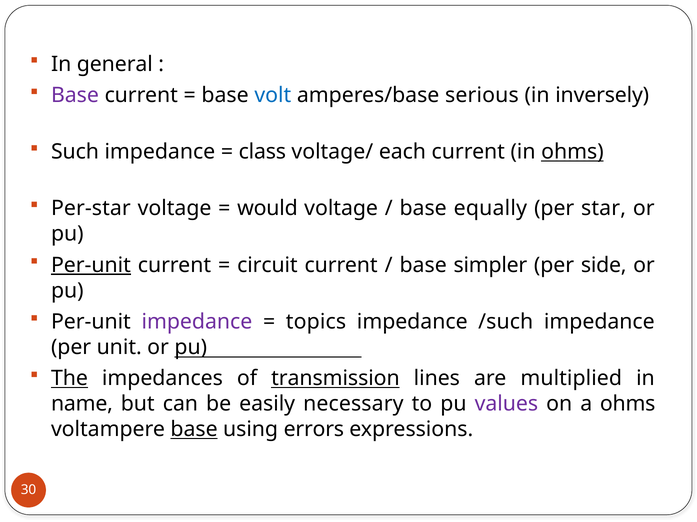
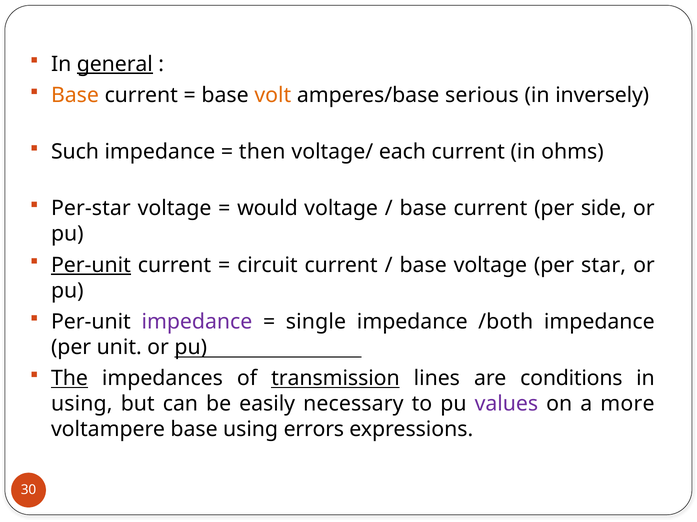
general underline: none -> present
Base at (75, 95) colour: purple -> orange
volt colour: blue -> orange
class: class -> then
ohms at (572, 152) underline: present -> none
equally at (490, 209): equally -> current
star: star -> side
base simpler: simpler -> voltage
side: side -> star
topics: topics -> single
/such: /such -> /both
multiplied: multiplied -> conditions
name at (82, 404): name -> using
a ohms: ohms -> more
base at (194, 430) underline: present -> none
